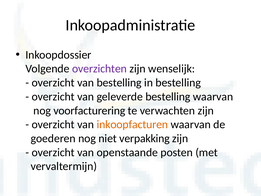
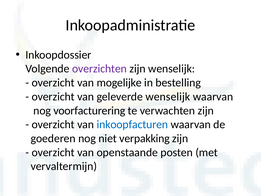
van bestelling: bestelling -> mogelijke
geleverde bestelling: bestelling -> wenselijk
inkoopfacturen colour: orange -> blue
